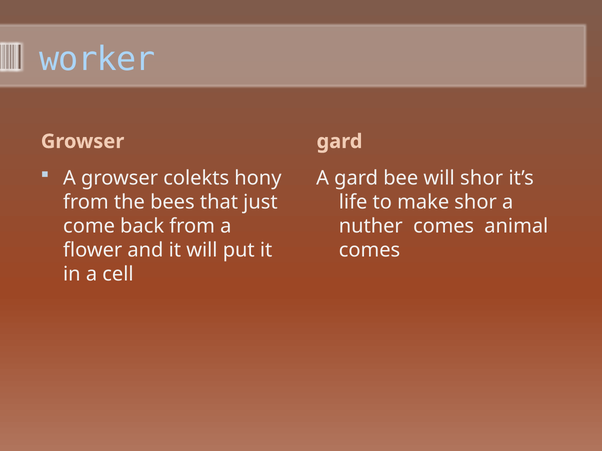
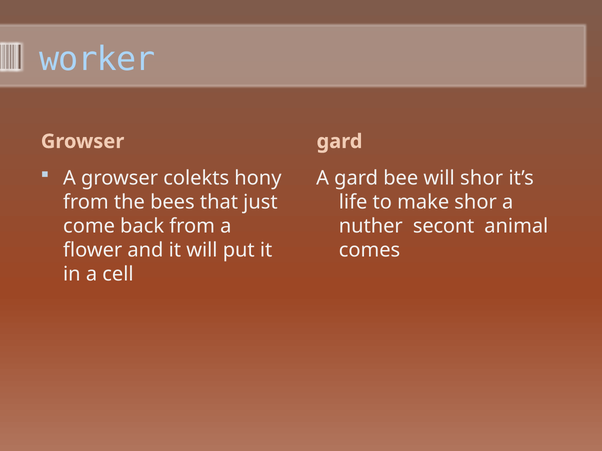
nuther comes: comes -> secont
